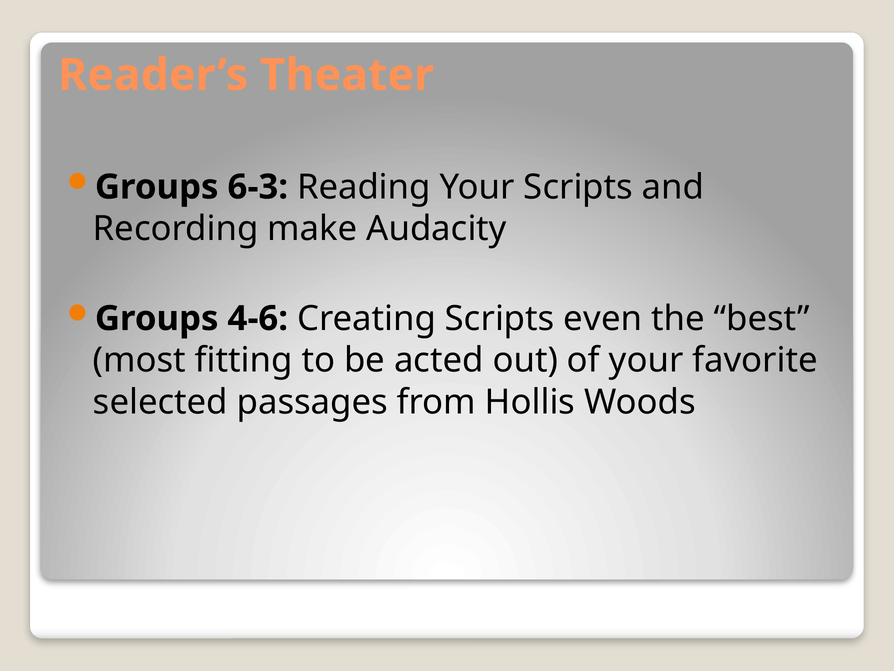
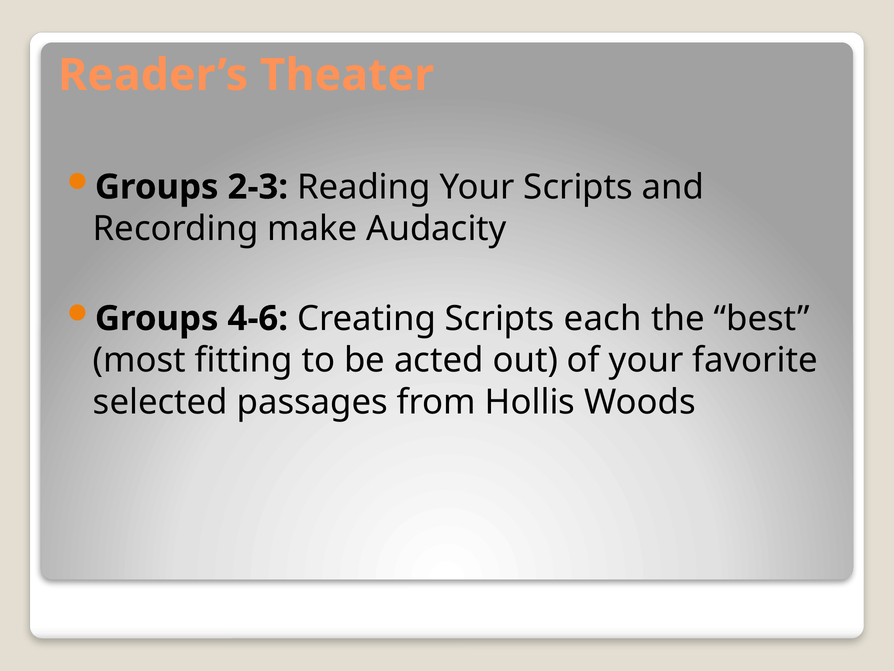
6-3: 6-3 -> 2-3
even: even -> each
